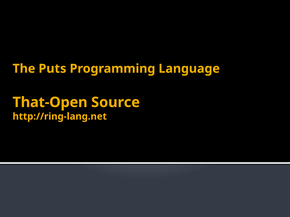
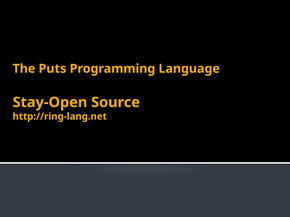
That-Open: That-Open -> Stay-Open
